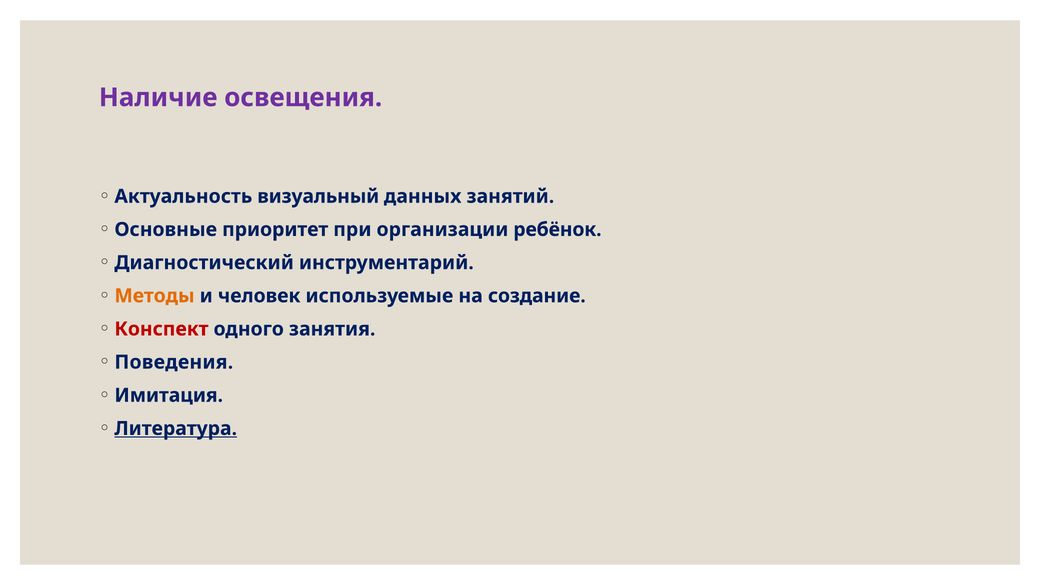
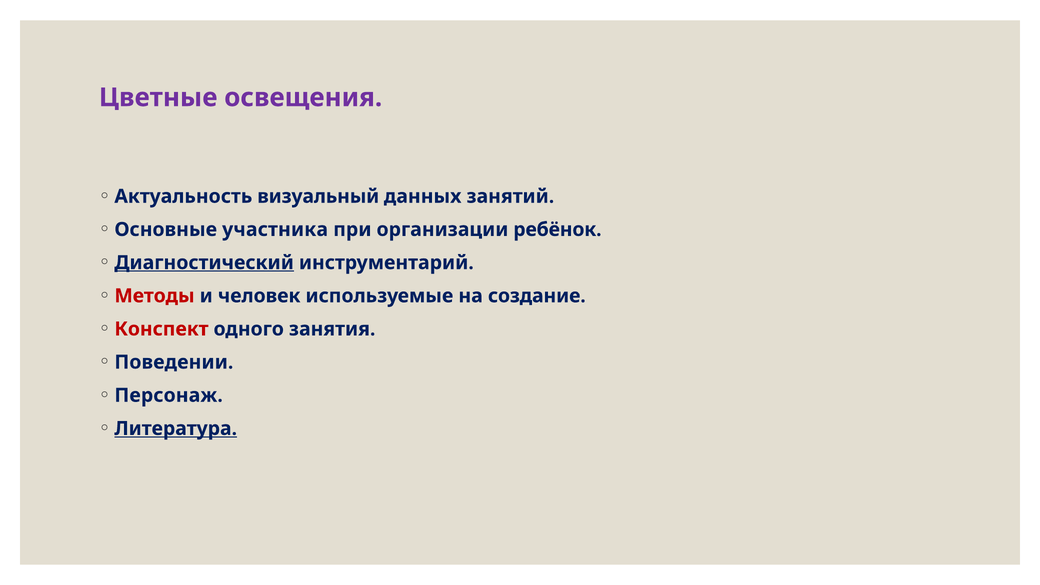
Наличие: Наличие -> Цветные
приоритет: приоритет -> участника
Диагностический underline: none -> present
Методы colour: orange -> red
Поведения: Поведения -> Поведении
Имитация: Имитация -> Персонаж
